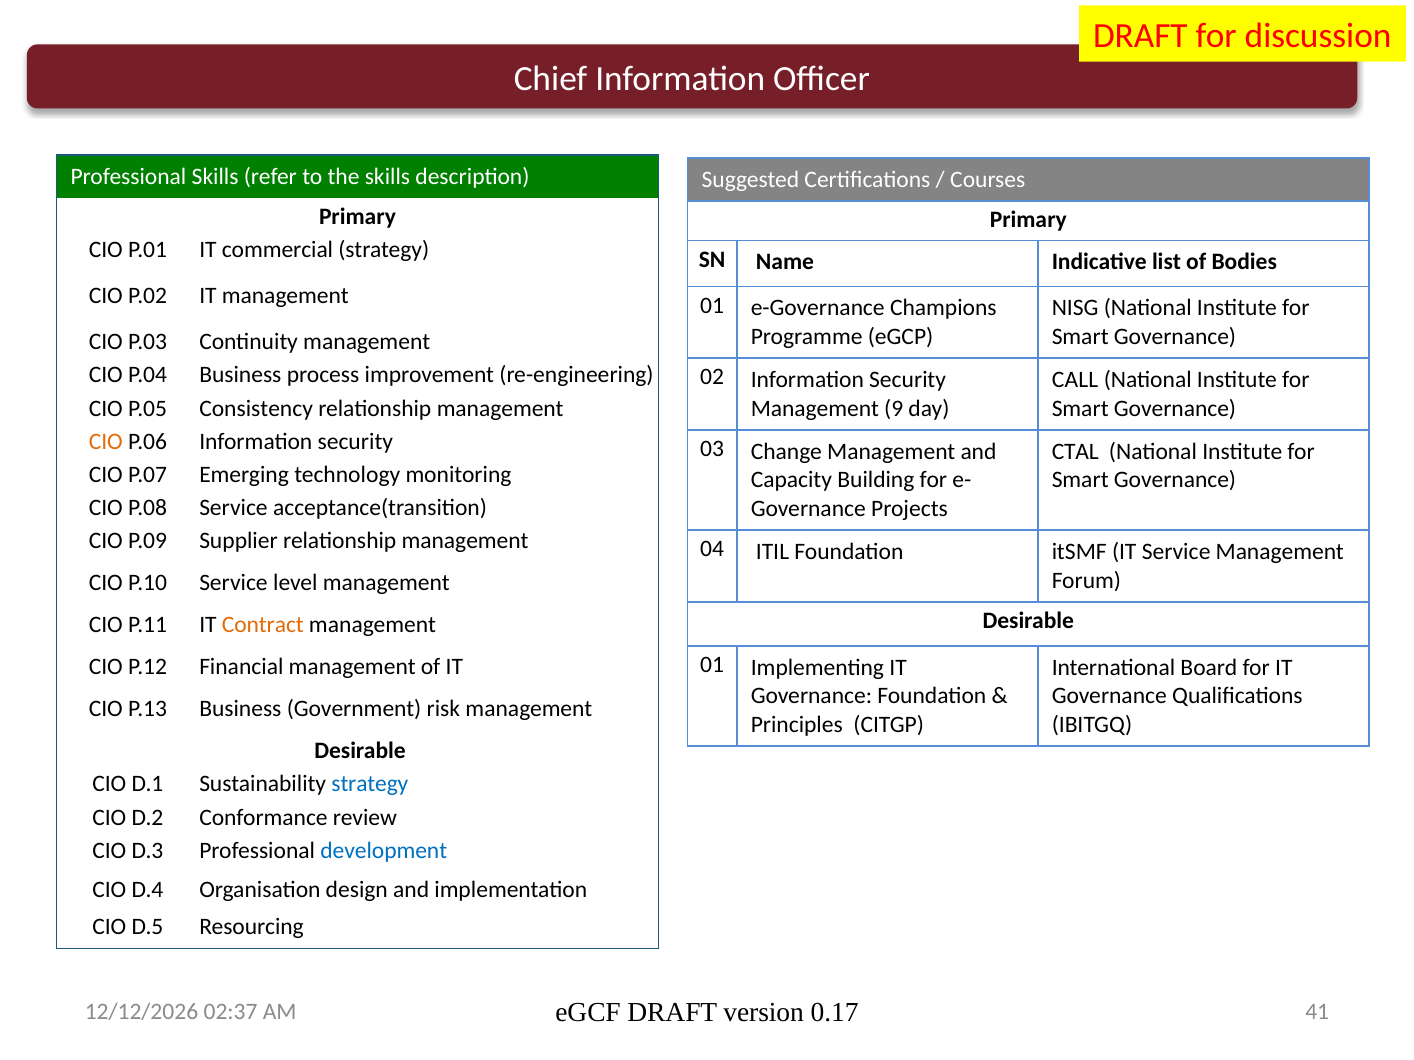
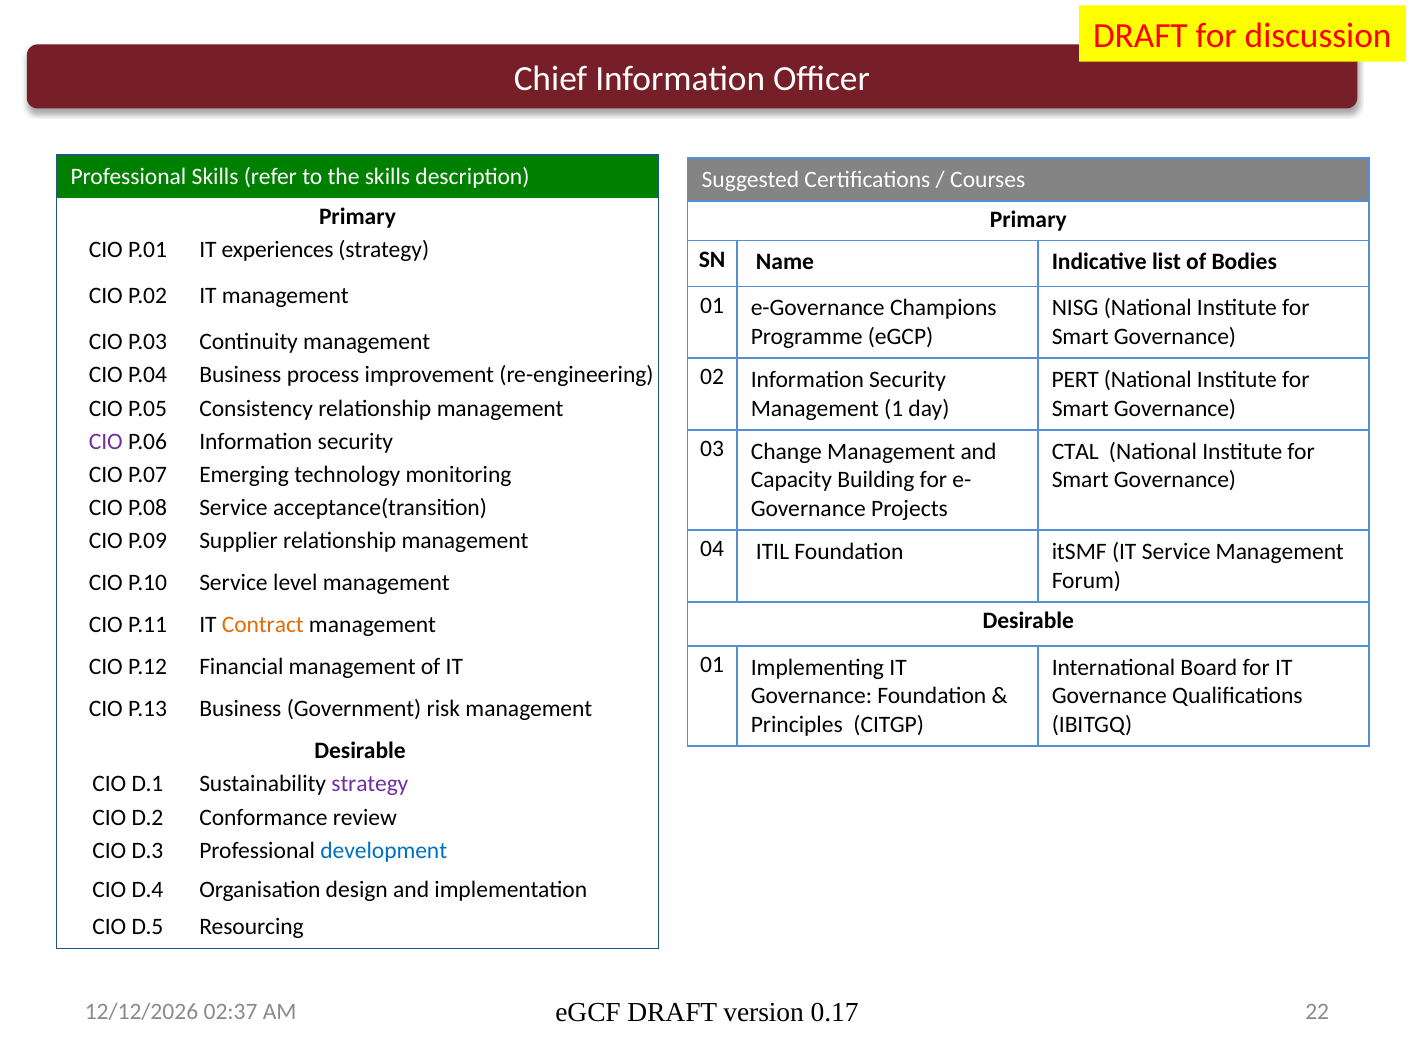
commercial: commercial -> experiences
CALL: CALL -> PERT
9: 9 -> 1
CIO at (106, 442) colour: orange -> purple
strategy at (370, 784) colour: blue -> purple
41: 41 -> 22
